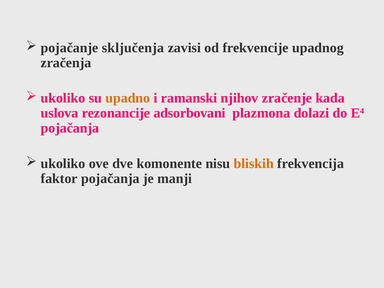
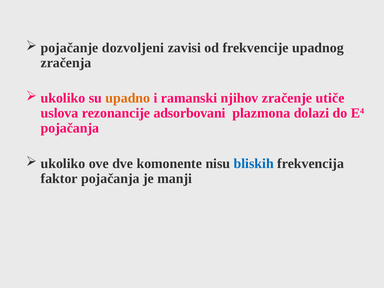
sključenja: sključenja -> dozvoljeni
kada: kada -> utiče
bliskih colour: orange -> blue
